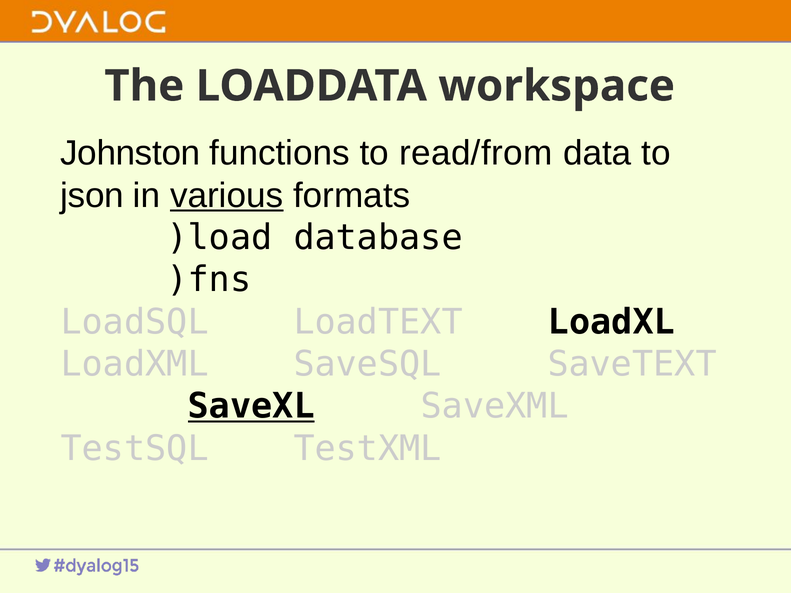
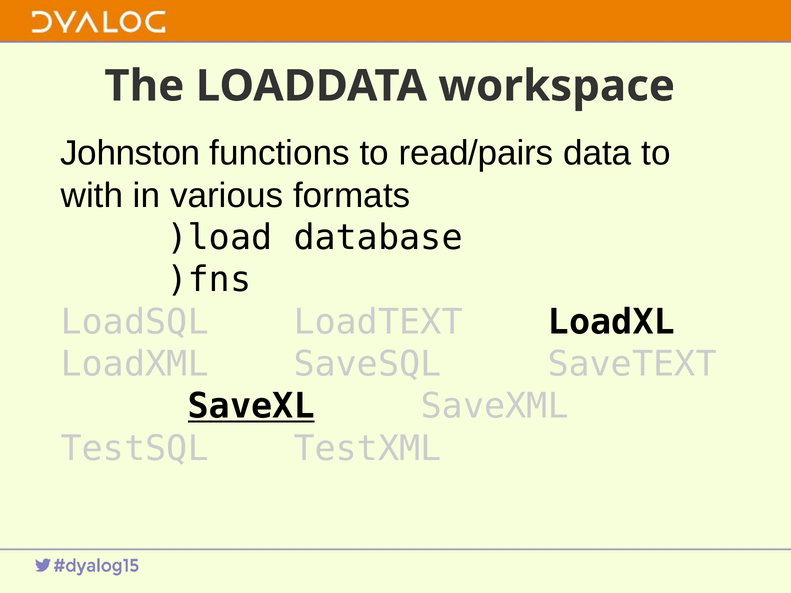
read/from: read/from -> read/pairs
json: json -> with
various underline: present -> none
